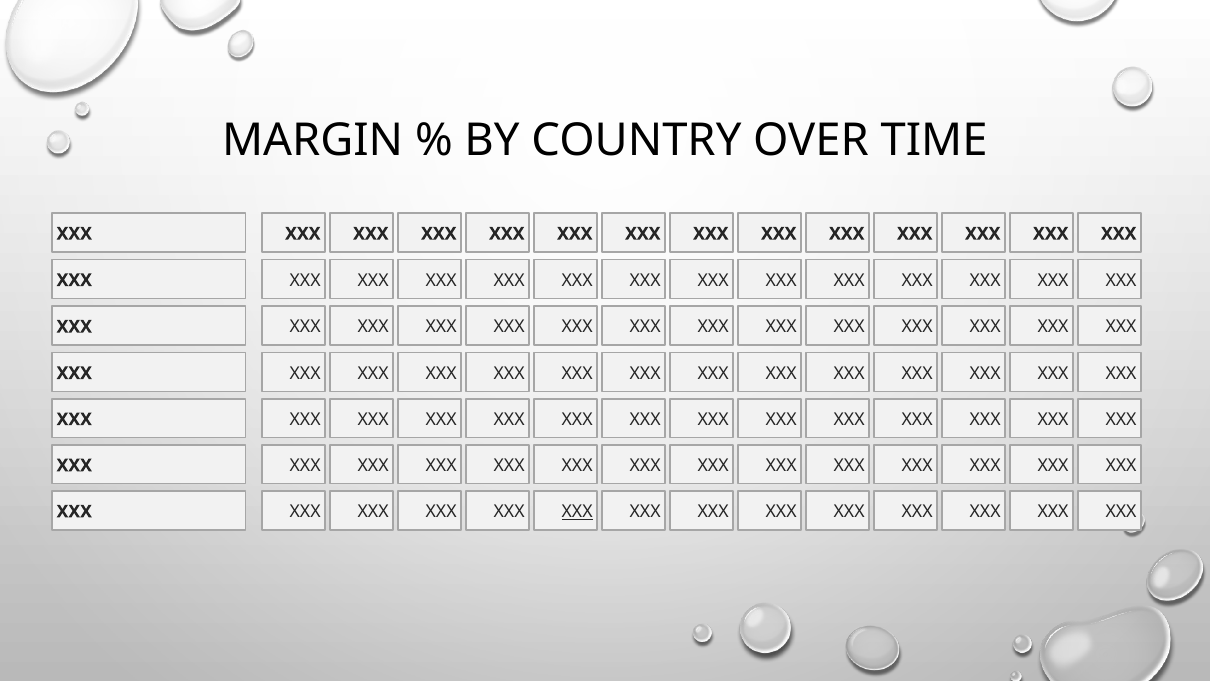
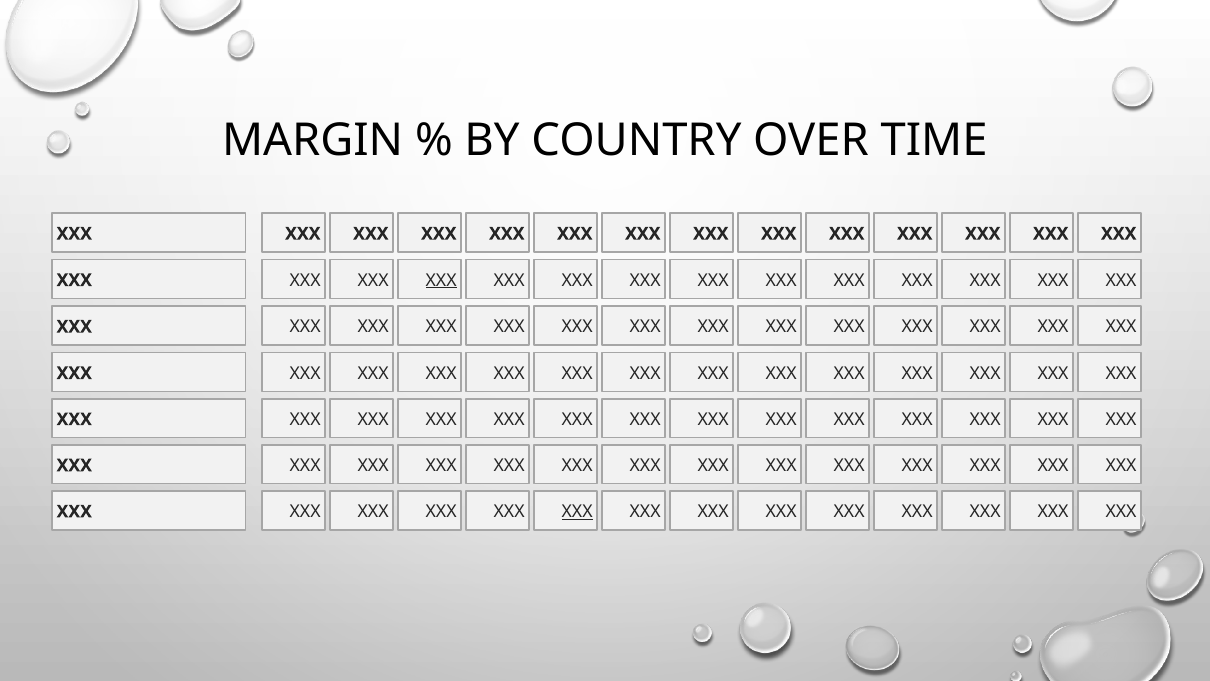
XXX at (441, 280) underline: none -> present
